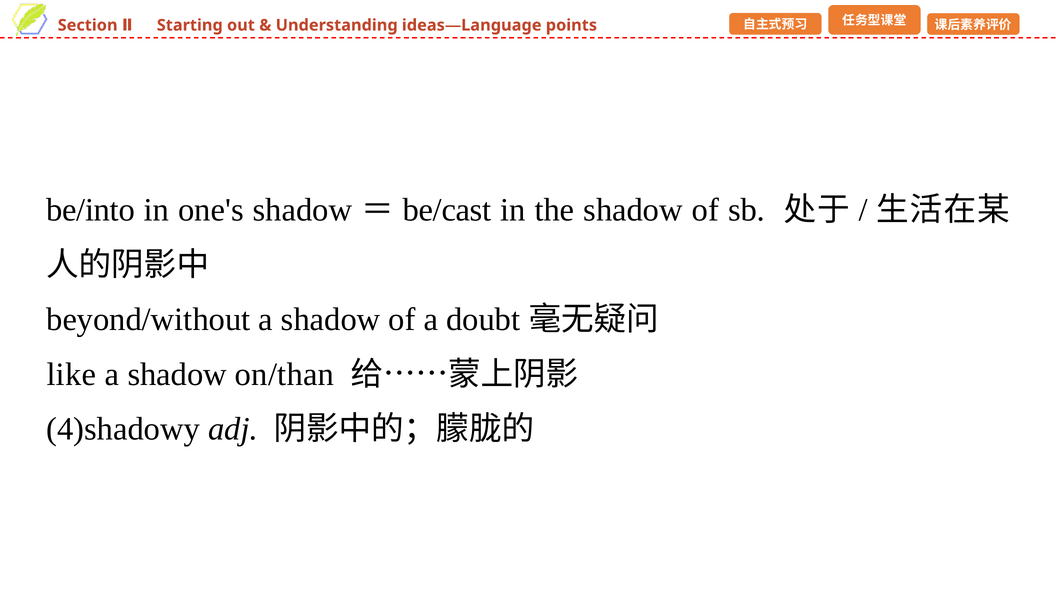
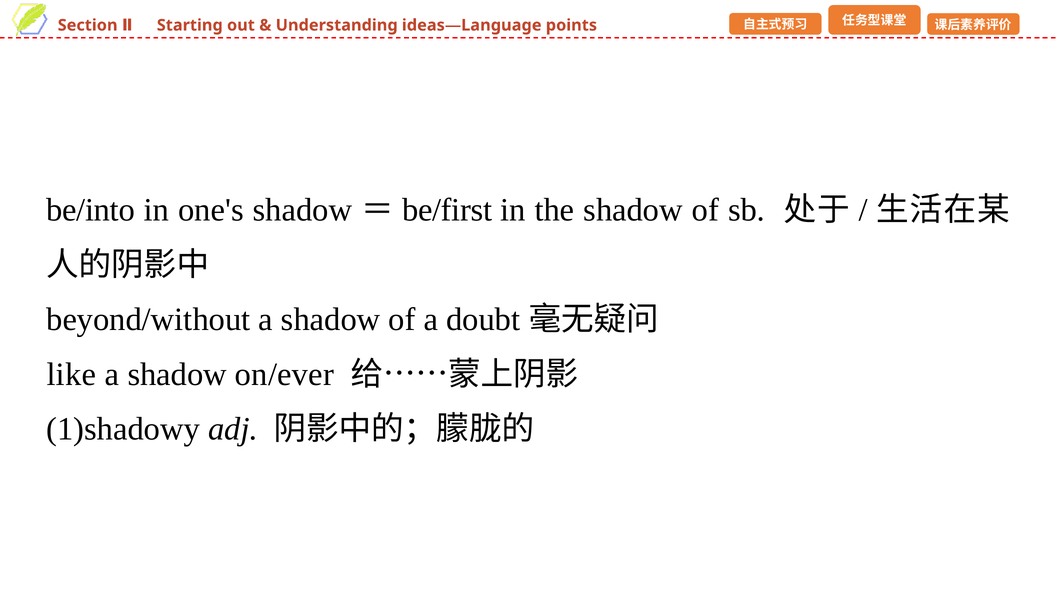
be/cast: be/cast -> be/first
on/than: on/than -> on/ever
4)shadowy: 4)shadowy -> 1)shadowy
